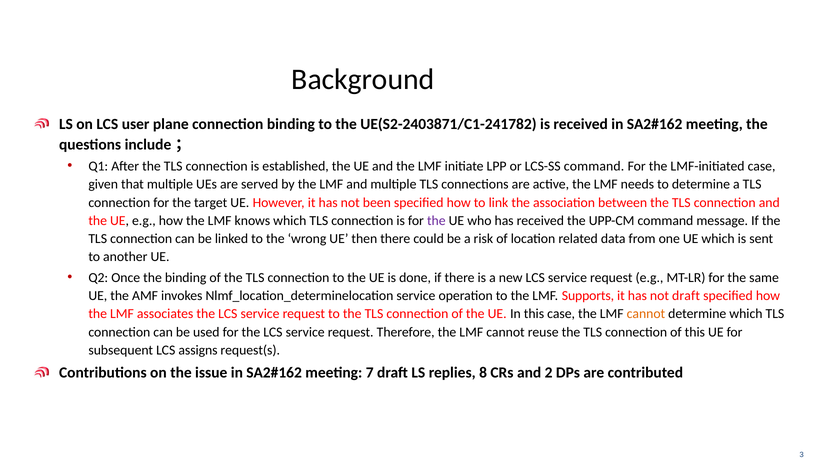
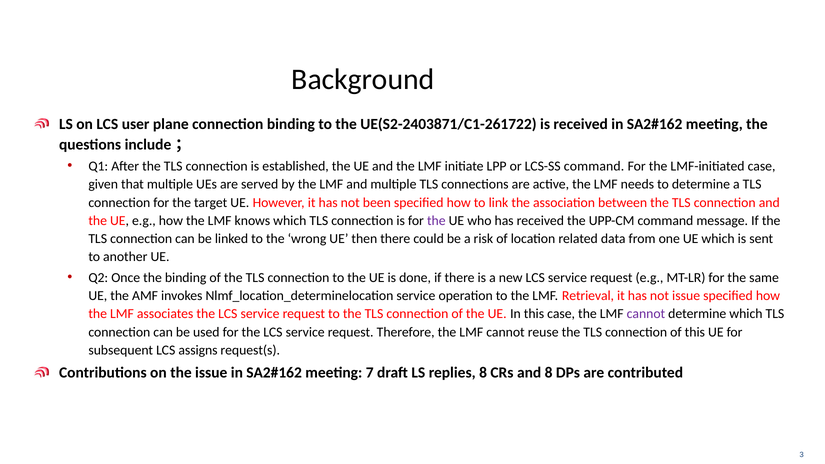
UE(S2-2403871/C1-241782: UE(S2-2403871/C1-241782 -> UE(S2-2403871/C1-261722
Supports: Supports -> Retrieval
not draft: draft -> issue
cannot at (646, 314) colour: orange -> purple
and 2: 2 -> 8
